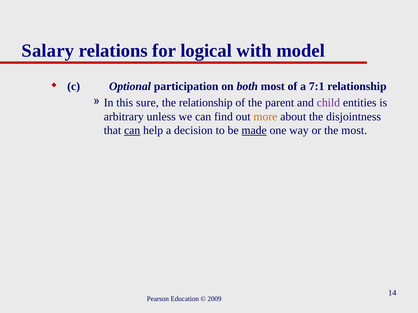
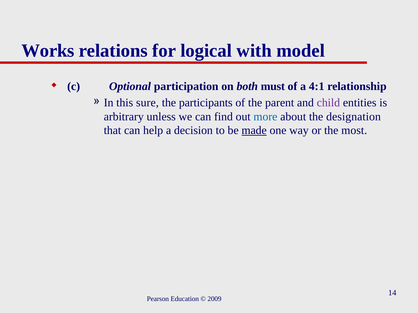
Salary: Salary -> Works
both most: most -> must
7:1: 7:1 -> 4:1
the relationship: relationship -> participants
more colour: orange -> blue
disjointness: disjointness -> designation
can at (132, 131) underline: present -> none
